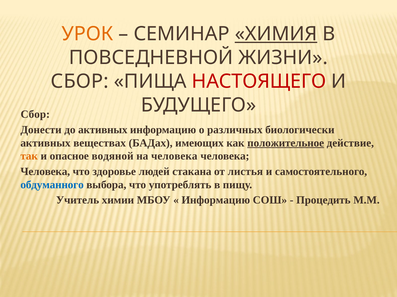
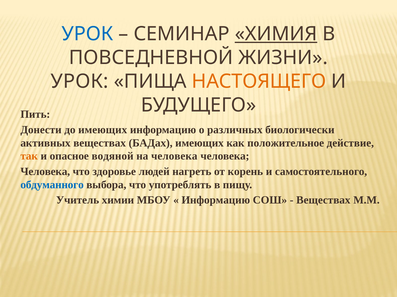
УРОК at (87, 34) colour: orange -> blue
СБОР at (80, 82): СБОР -> УРОК
НАСТОЯЩЕГО colour: red -> orange
Сбор at (35, 115): Сбор -> Пить
до активных: активных -> имеющих
положительное underline: present -> none
стакана: стакана -> нагреть
листья: листья -> корень
Процедить at (323, 201): Процедить -> Веществах
